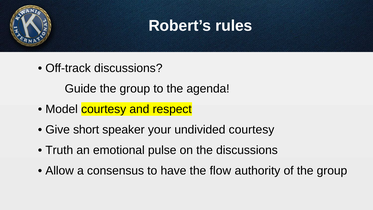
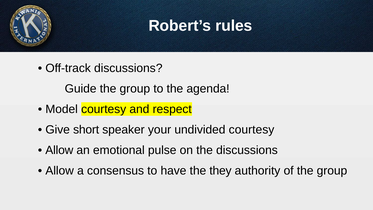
Truth at (59, 150): Truth -> Allow
flow: flow -> they
